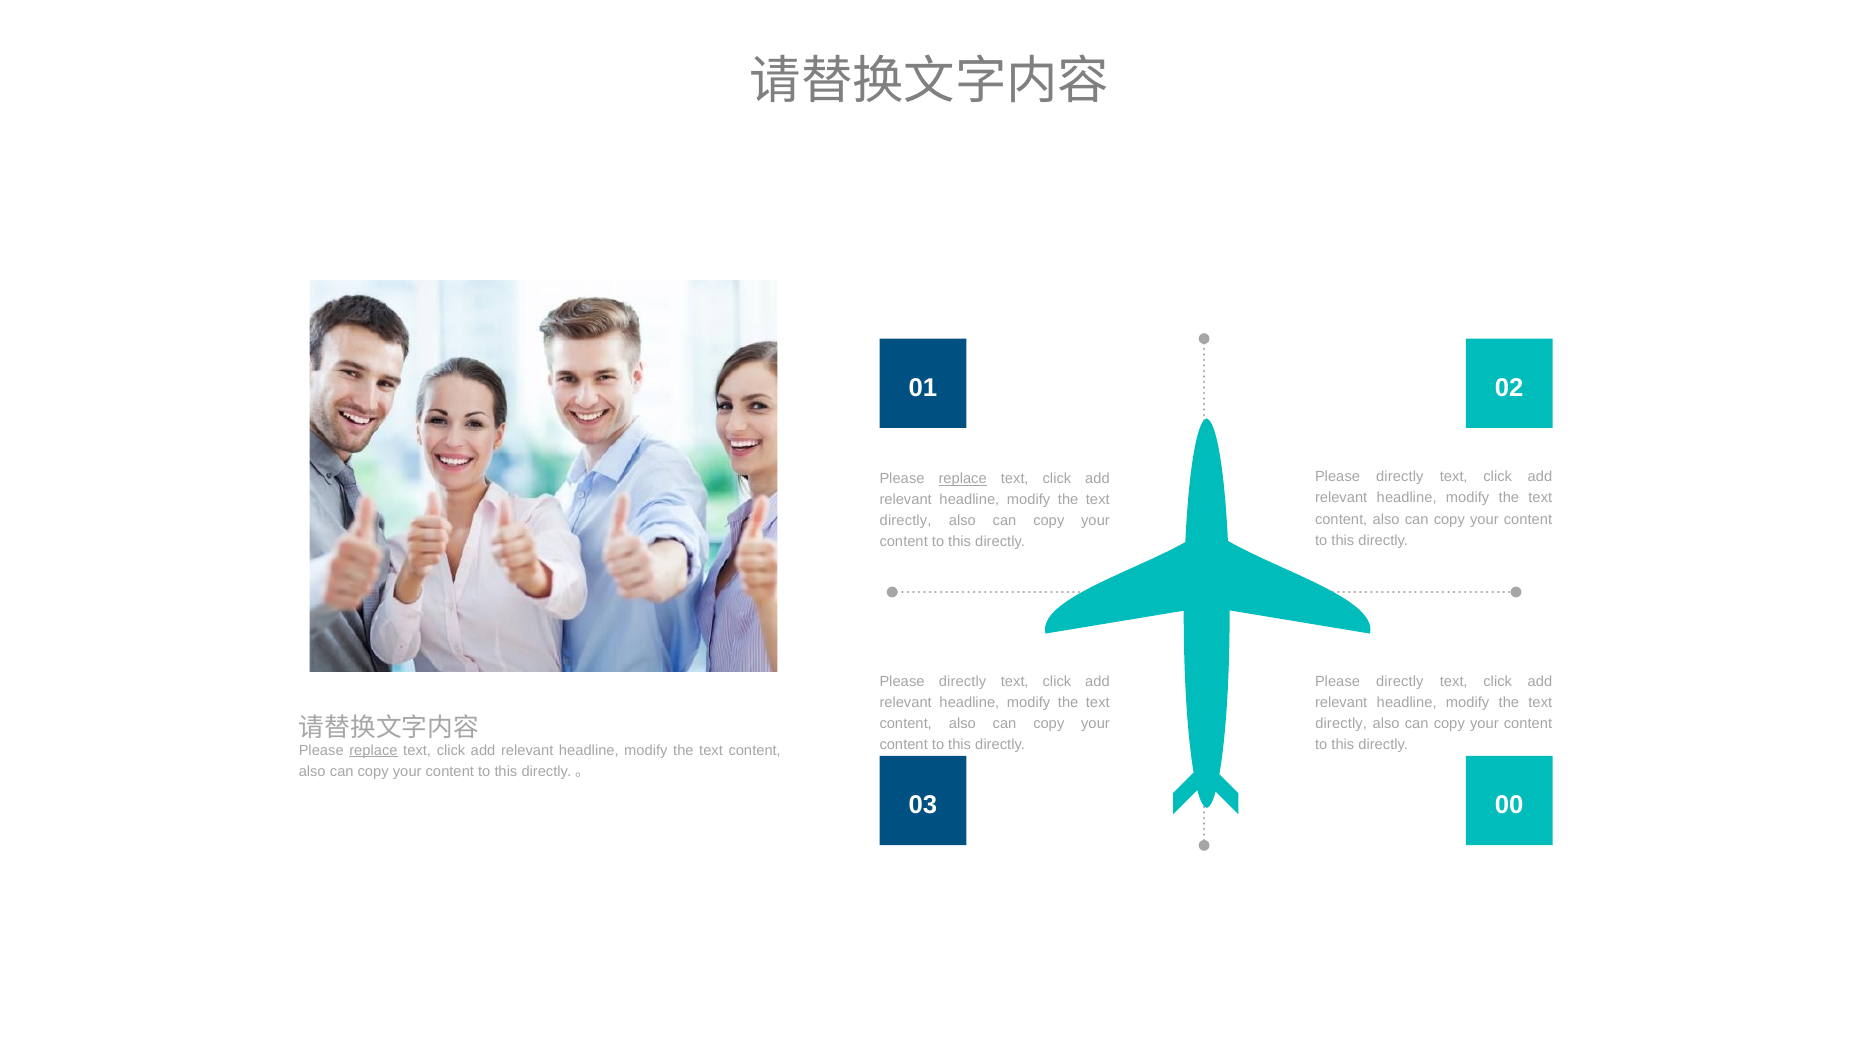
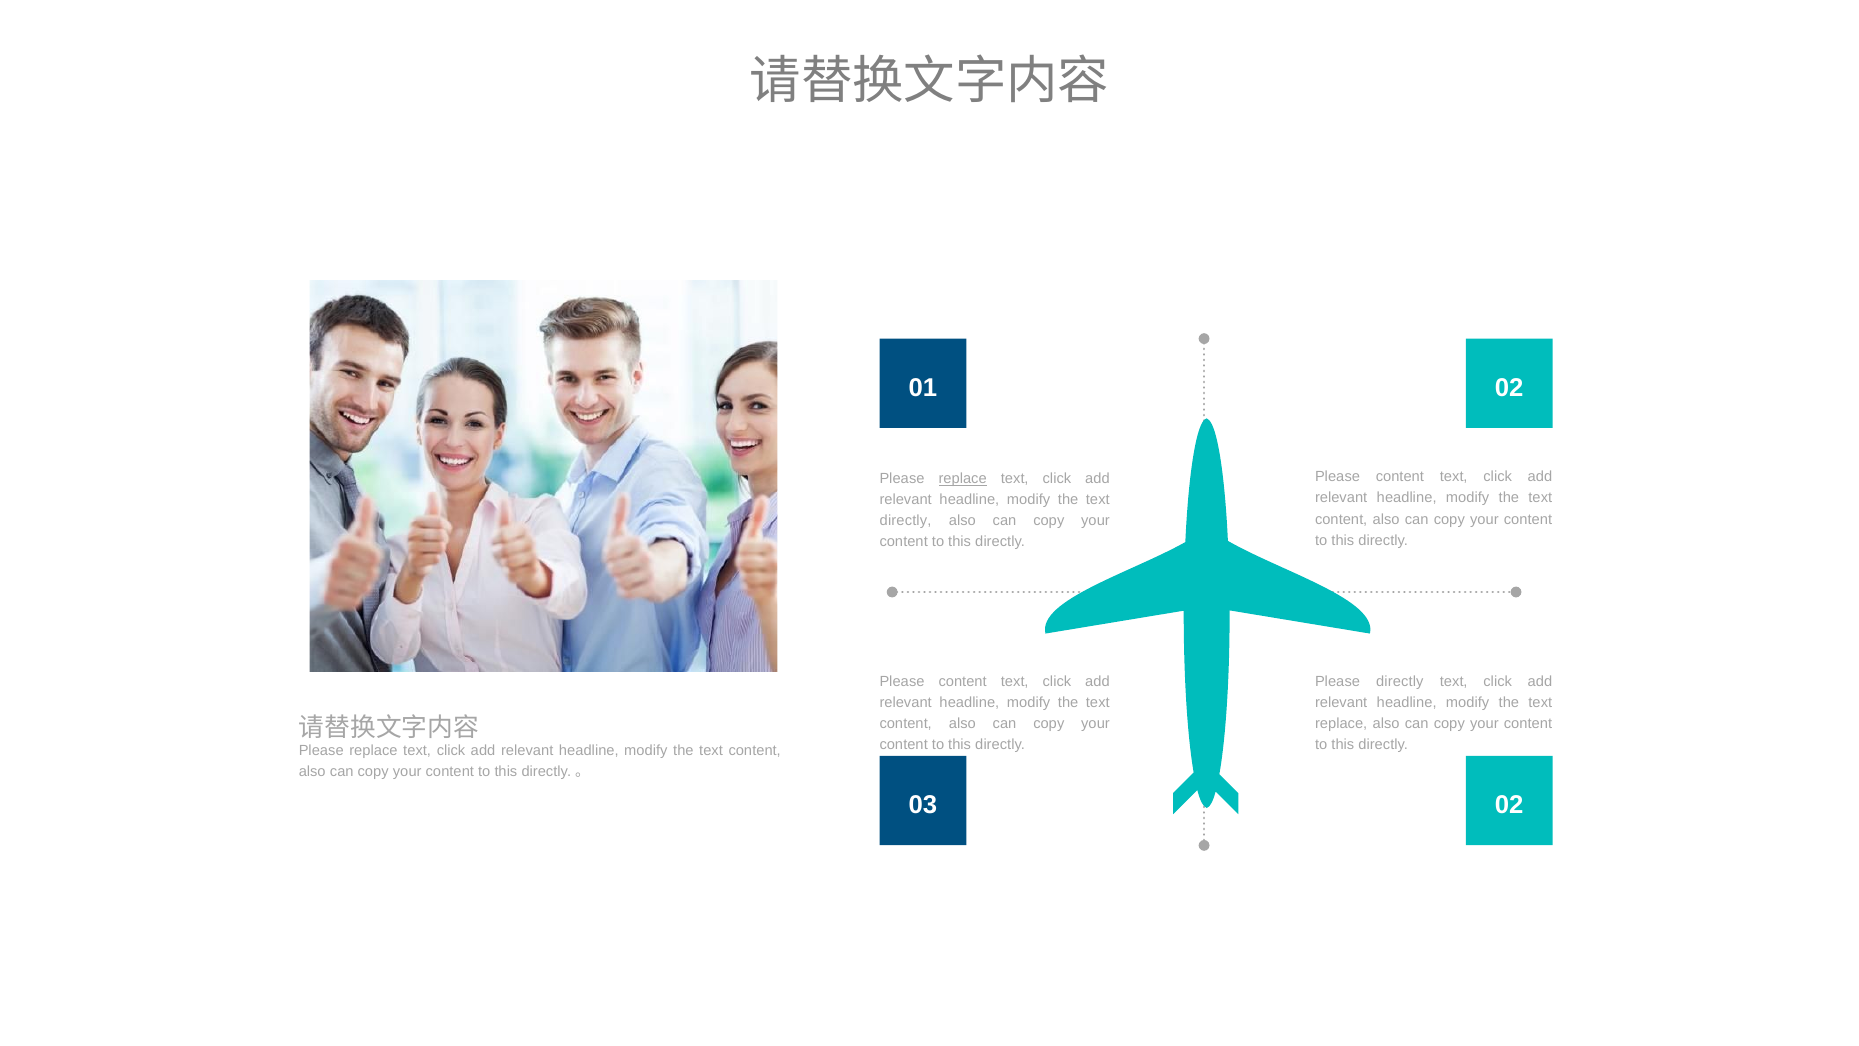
directly at (1400, 477): directly -> content
directly at (963, 682): directly -> content
directly at (1341, 724): directly -> replace
replace at (373, 750) underline: present -> none
03 00: 00 -> 02
